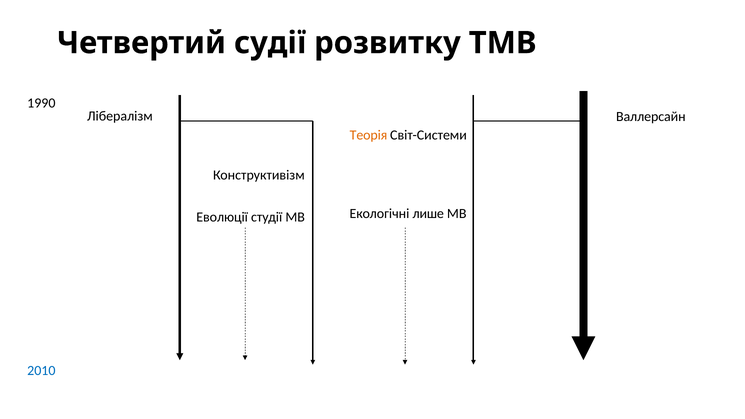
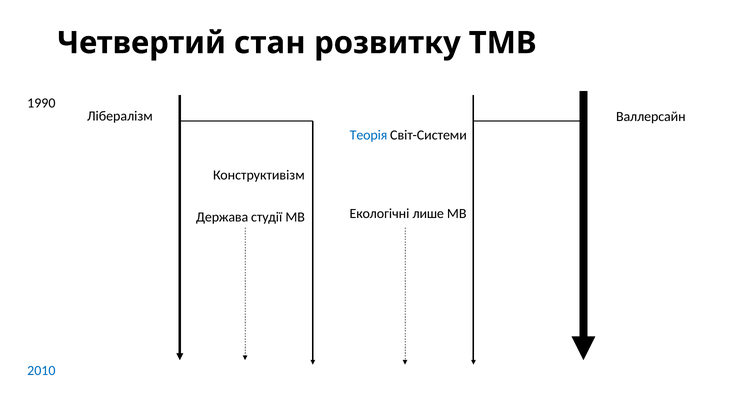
судії: судії -> стан
Теорія colour: orange -> blue
Еволюції: Еволюції -> Держава
